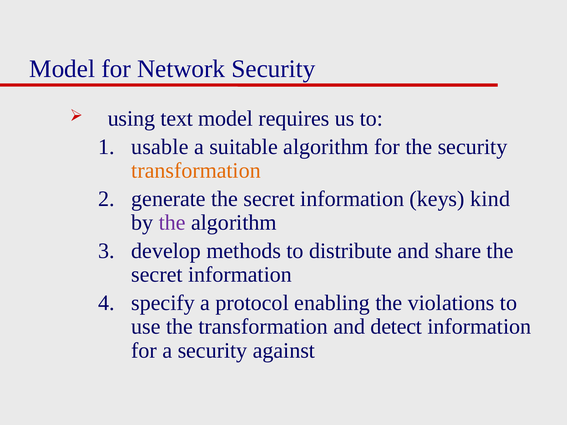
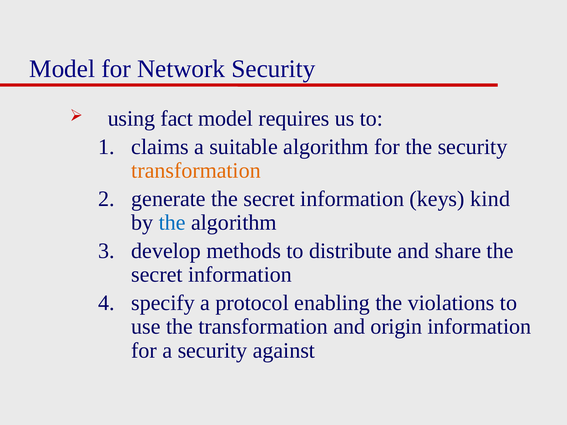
text: text -> fact
usable: usable -> claims
the at (172, 223) colour: purple -> blue
detect: detect -> origin
